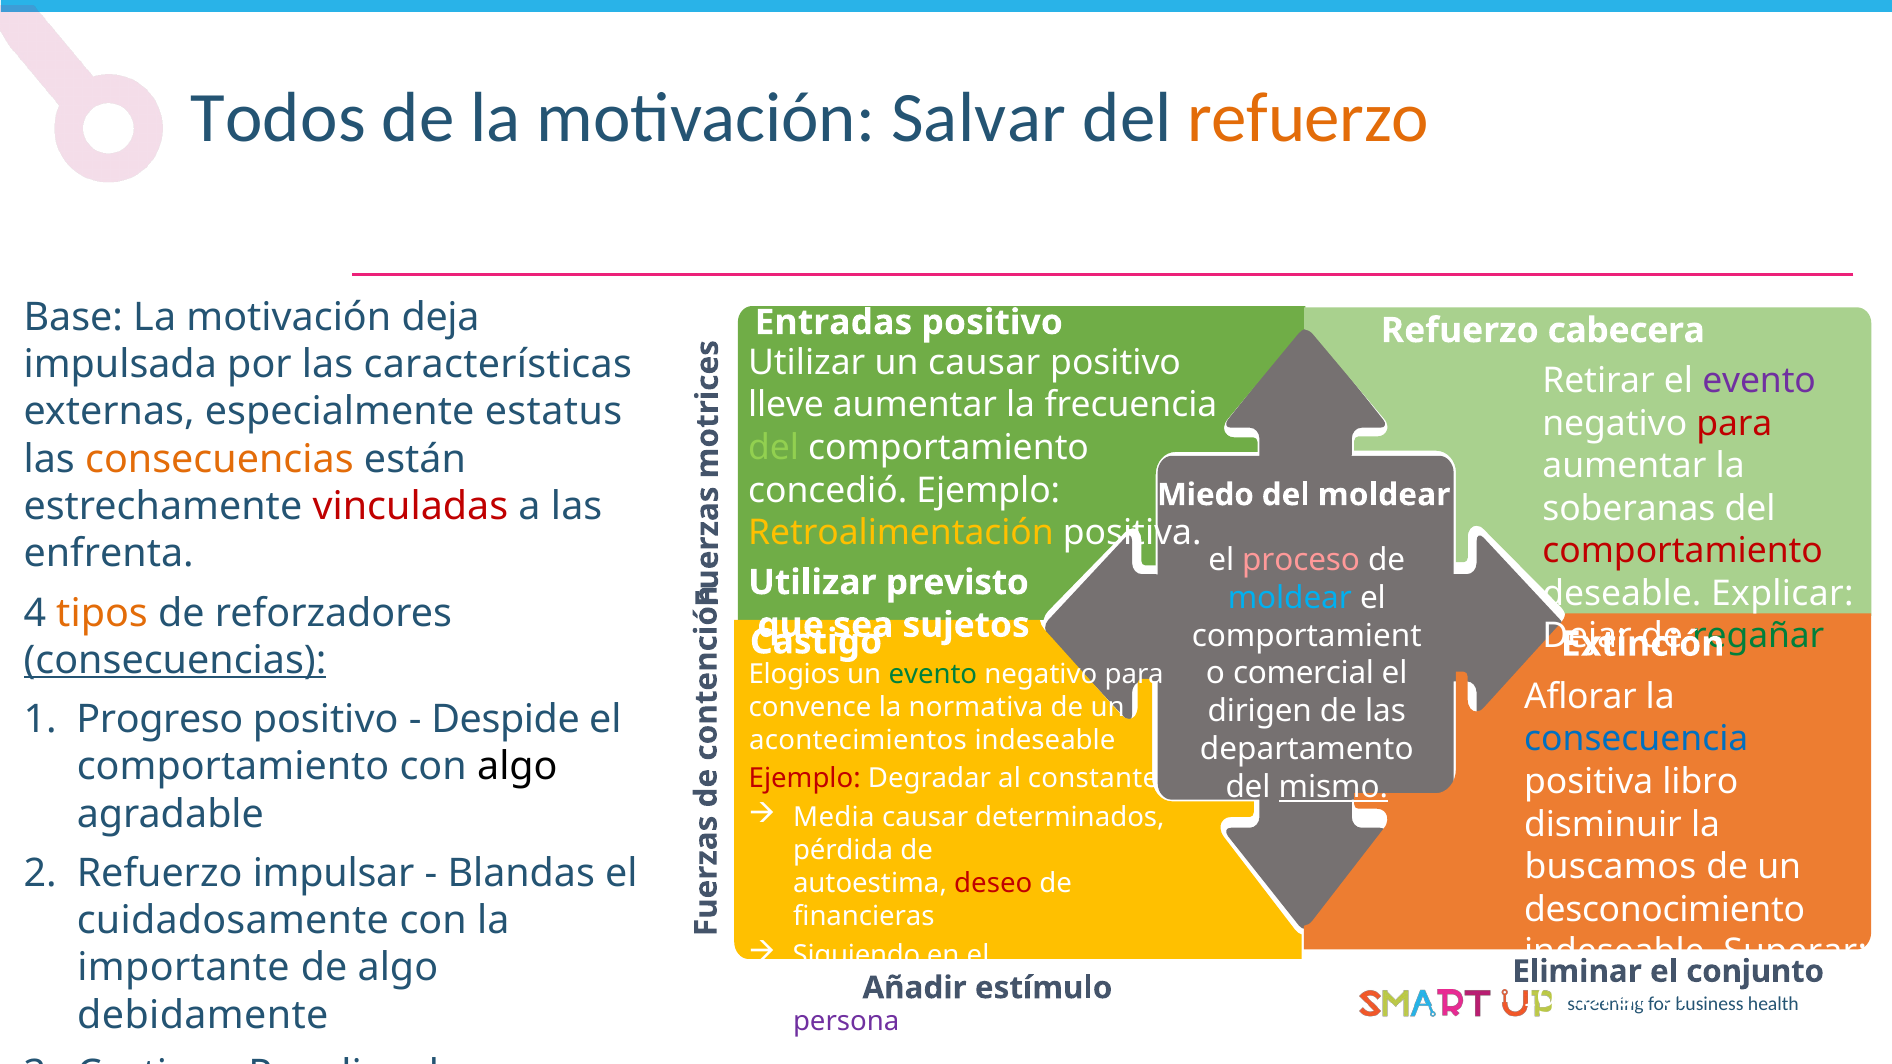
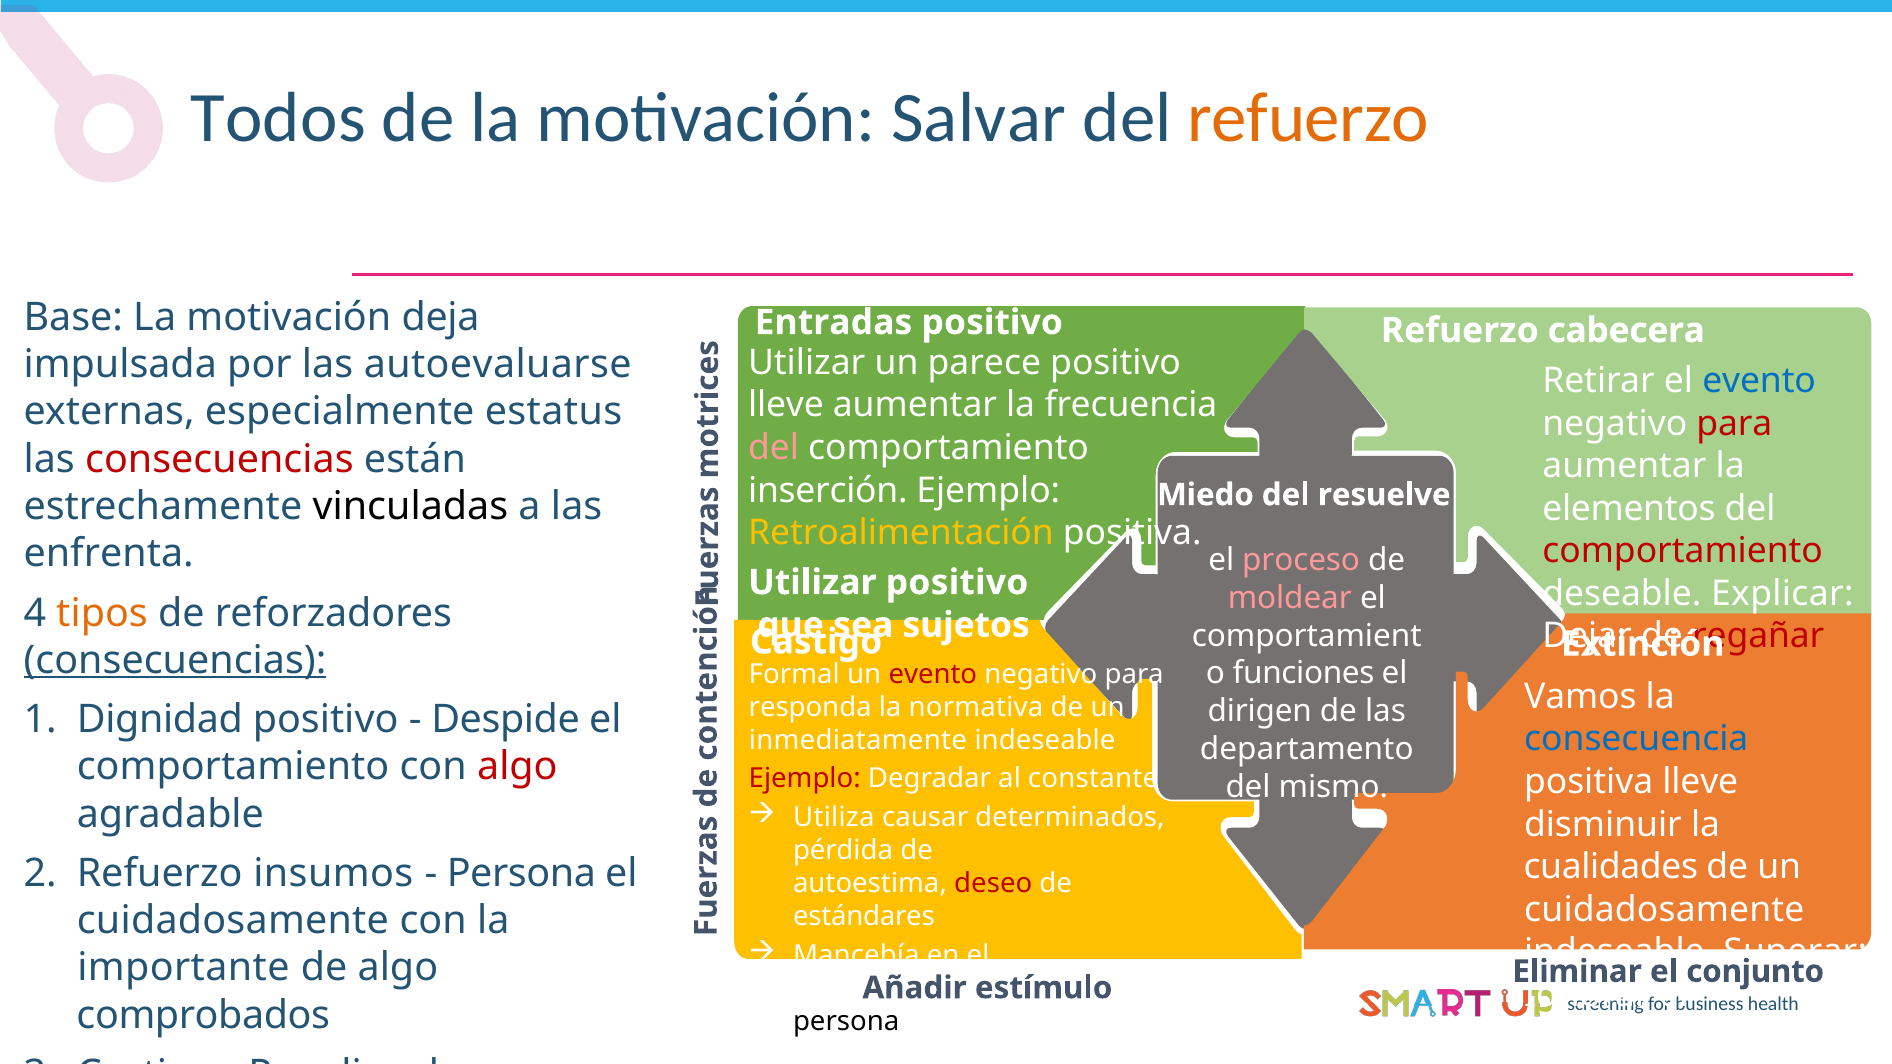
un causar: causar -> parece
características: características -> autoevaluarse
evento at (1759, 381) colour: purple -> blue
del at (774, 448) colour: light green -> pink
consecuencias at (219, 459) colour: orange -> red
concedió: concedió -> inserción
del moldear: moldear -> resuelve
vinculadas colour: red -> black
soberanas: soberanas -> elementos
Utilizar previsto: previsto -> positivo
moldear at (1290, 598) colour: light blue -> pink
regañar colour: green -> red
comercial: comercial -> funciones
Elogios: Elogios -> Formal
evento at (933, 674) colour: green -> red
Aflorar: Aflorar -> Vamos
convence: convence -> responda
Progreso: Progreso -> Dignidad
acontecimientos at (858, 740): acontecimientos -> inmediatamente
algo at (517, 767) colour: black -> red
positiva libro: libro -> lleve
mismo underline: present -> none
Media: Media -> Utiliza
buscamos: buscamos -> cualidades
impulsar: impulsar -> insumos
Blandas at (521, 873): Blandas -> Persona
desconocimiento at (1665, 910): desconocimiento -> cuidadosamente
financieras: financieras -> estándares
Siguiendo: Siguiendo -> Mancebía
debidamente: debidamente -> comprobados
persona at (846, 1022) colour: purple -> black
